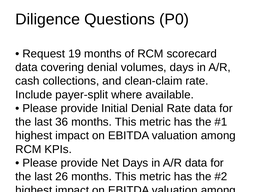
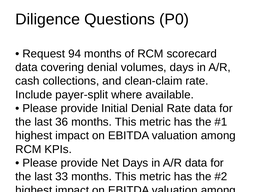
19: 19 -> 94
26: 26 -> 33
